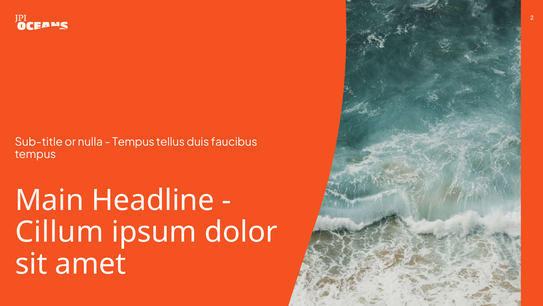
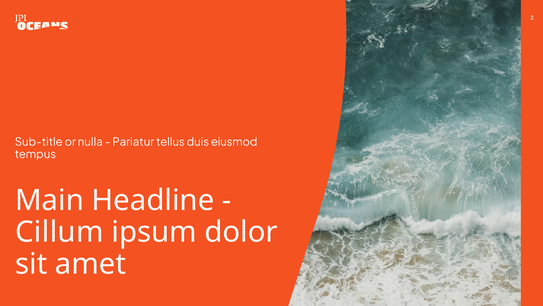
Tempus at (133, 142): Tempus -> Pariatur
faucibus: faucibus -> eiusmod
